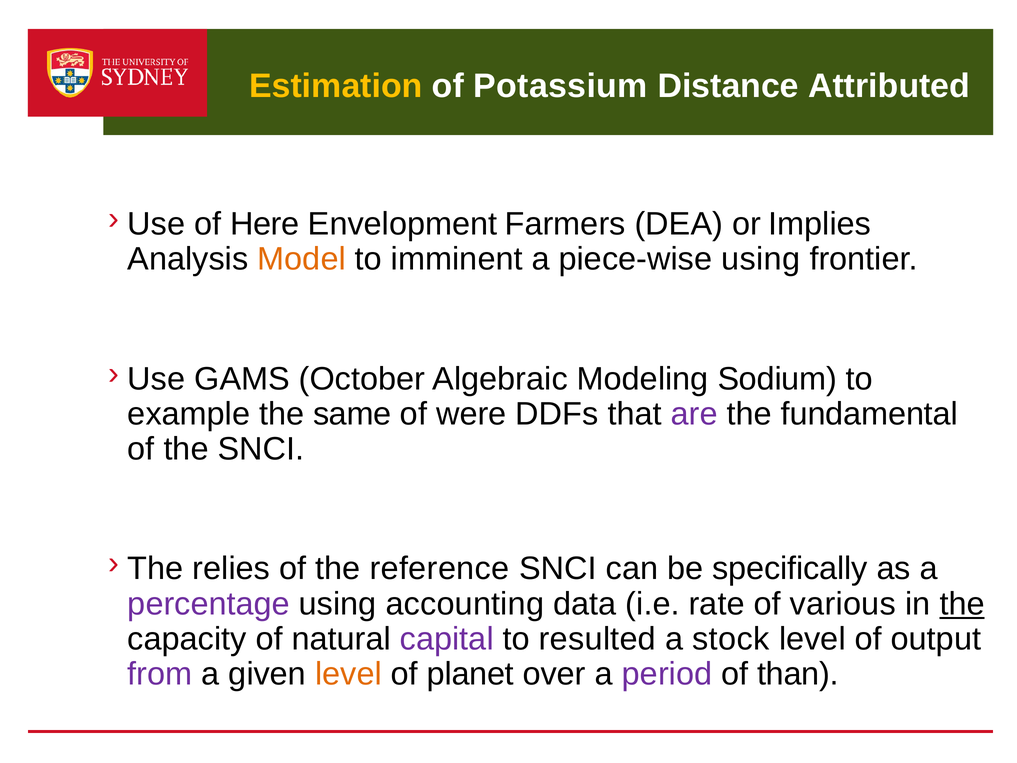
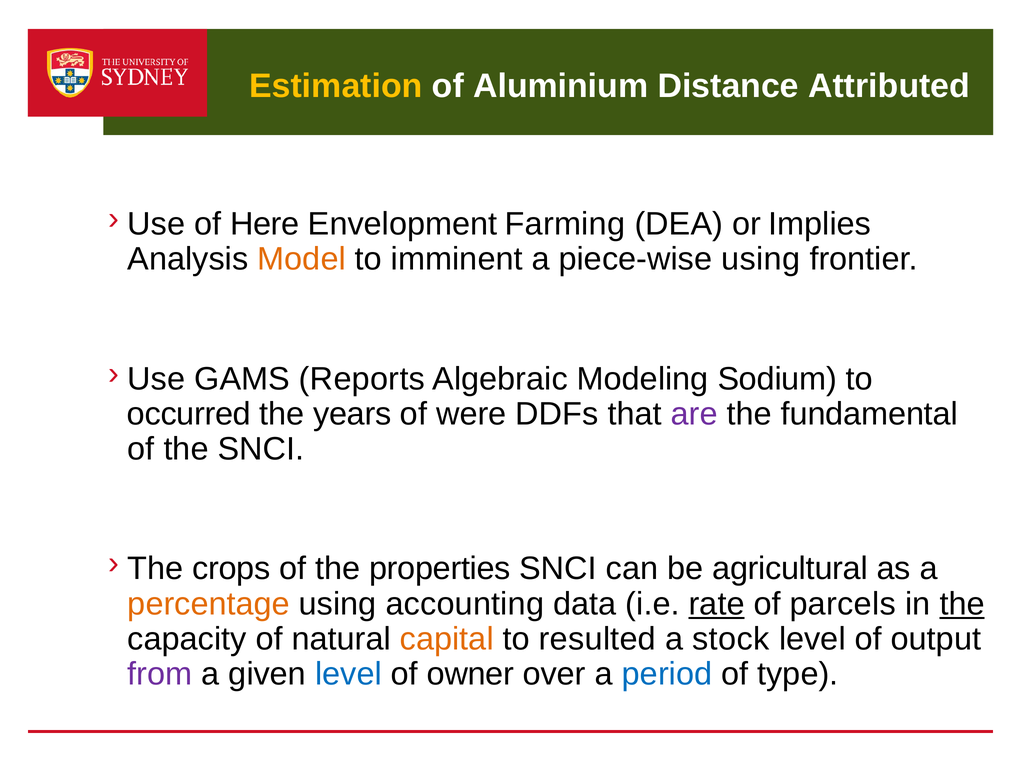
Potassium: Potassium -> Aluminium
Farmers: Farmers -> Farming
October: October -> Reports
example: example -> occurred
same: same -> years
relies: relies -> crops
reference: reference -> properties
specifically: specifically -> agricultural
percentage colour: purple -> orange
rate underline: none -> present
various: various -> parcels
capital colour: purple -> orange
level at (348, 674) colour: orange -> blue
planet: planet -> owner
period colour: purple -> blue
than: than -> type
